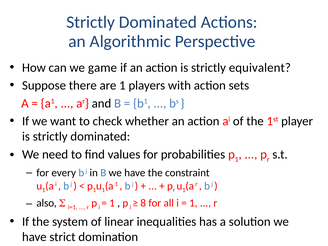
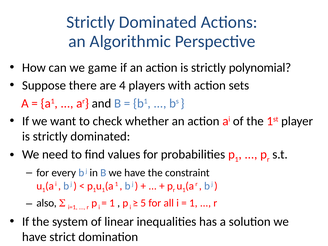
equivalent: equivalent -> polynomial
are 1: 1 -> 4
8: 8 -> 5
